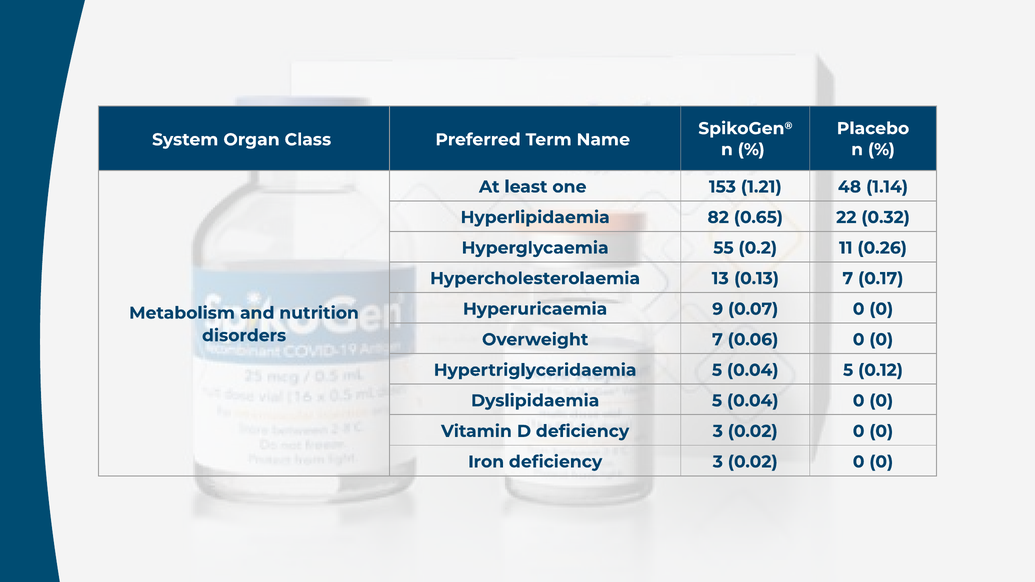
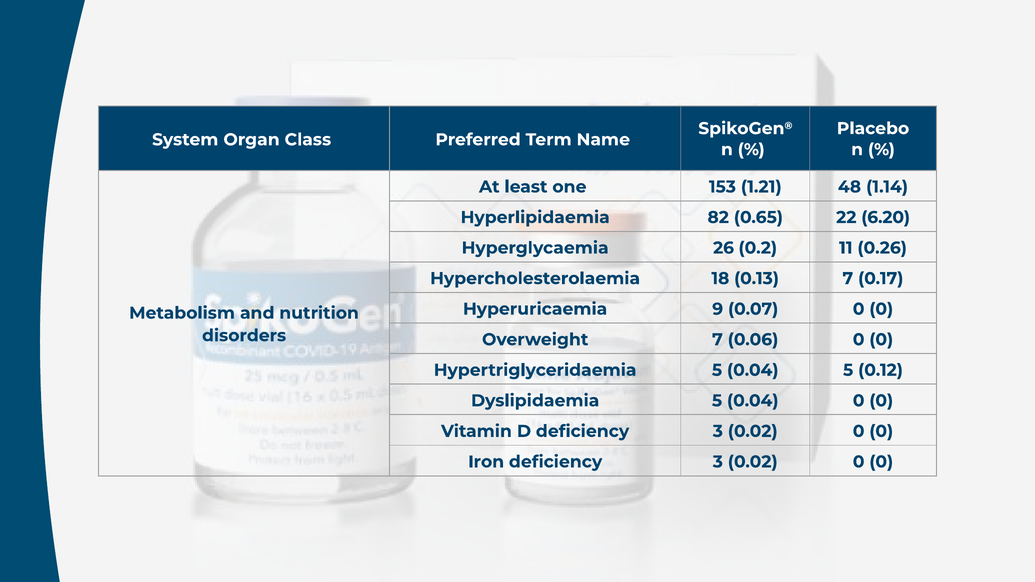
0.32: 0.32 -> 6.20
55: 55 -> 26
13: 13 -> 18
